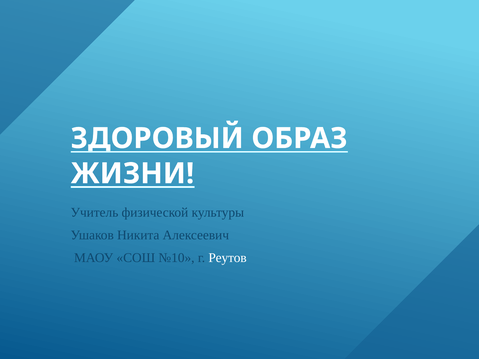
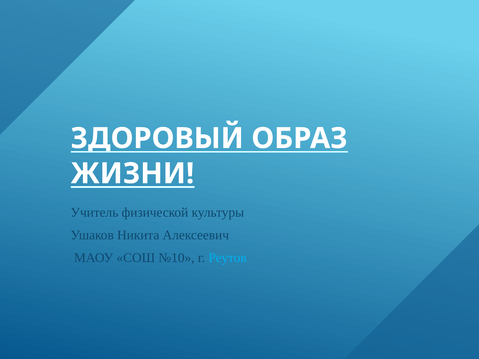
Реутов colour: white -> light blue
